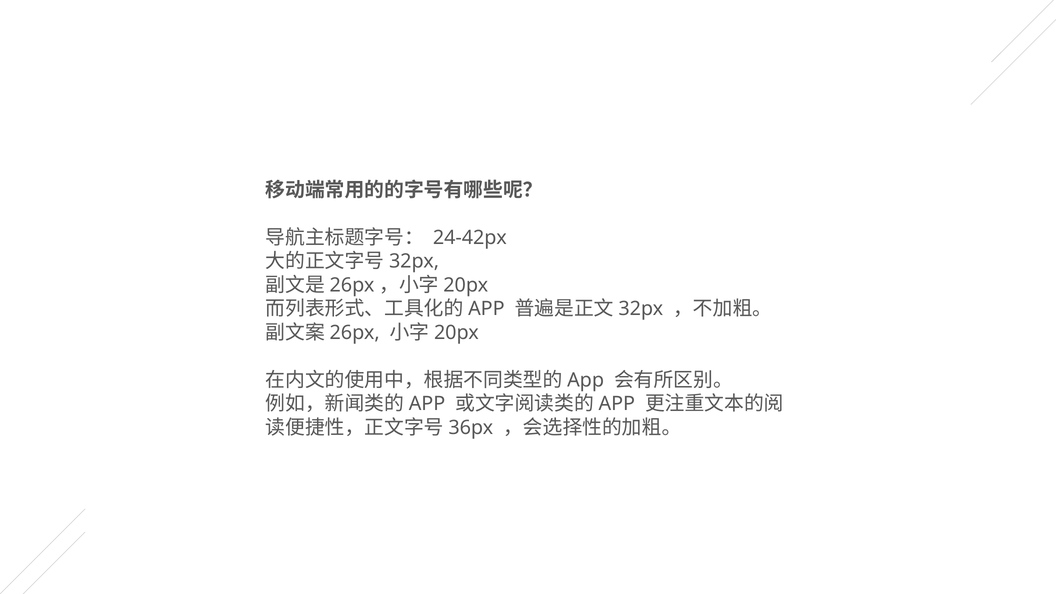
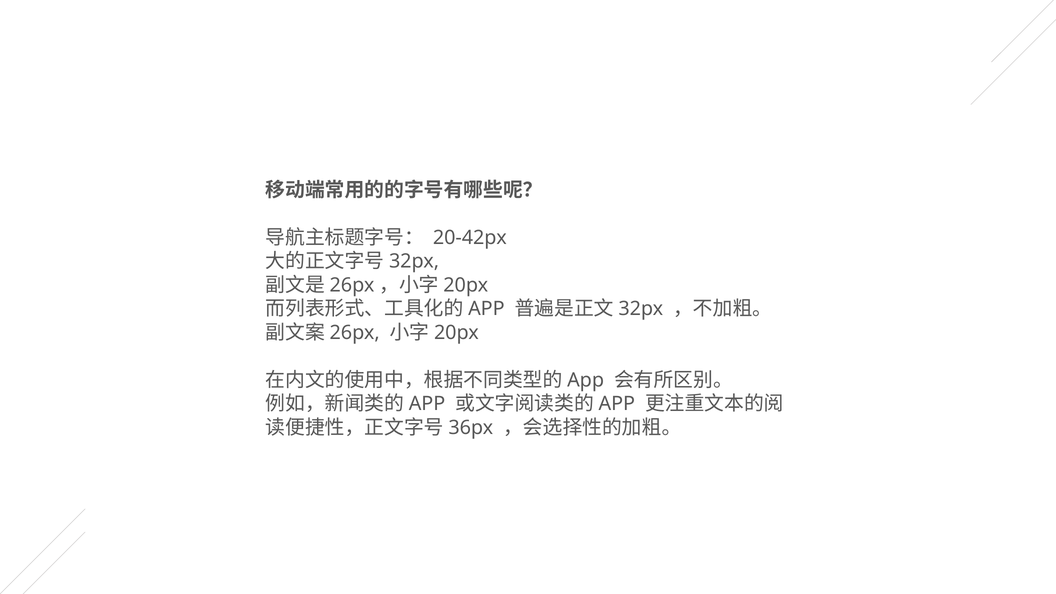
24-42px: 24-42px -> 20-42px
